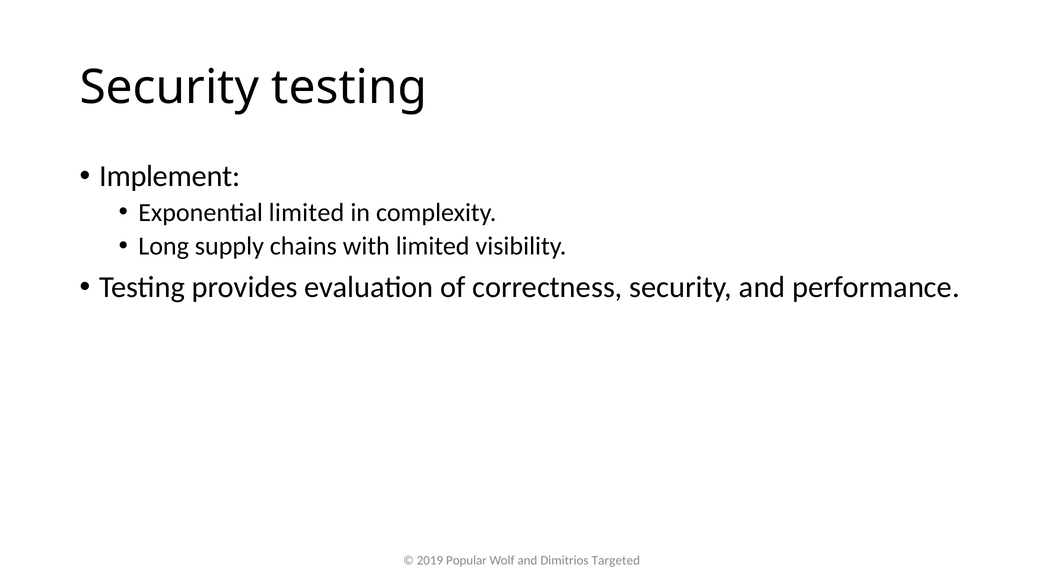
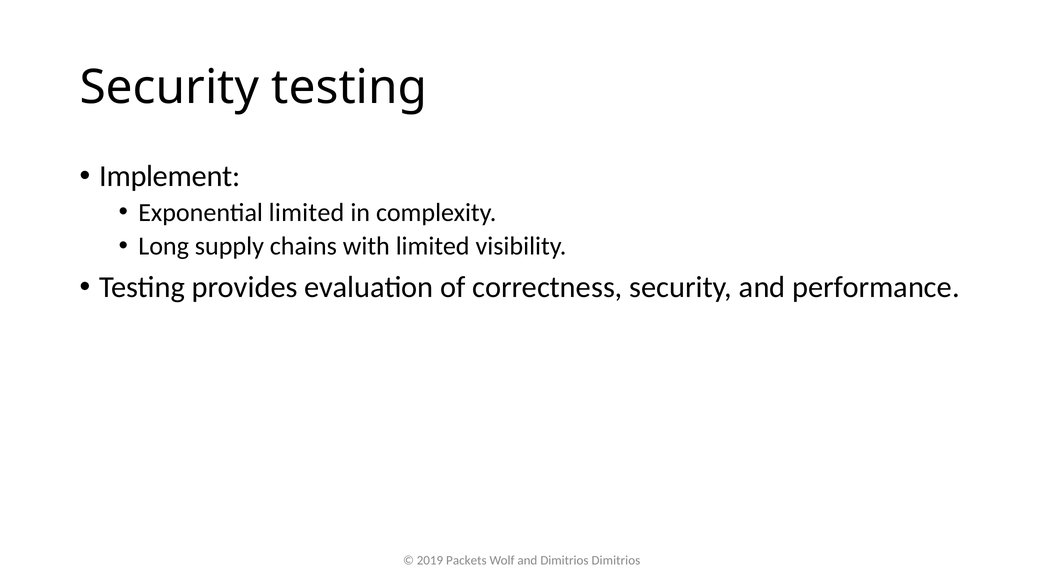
Popular: Popular -> Packets
Dimitrios Targeted: Targeted -> Dimitrios
